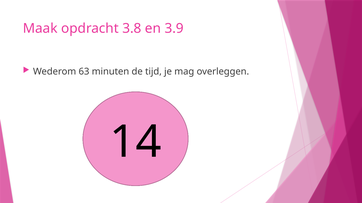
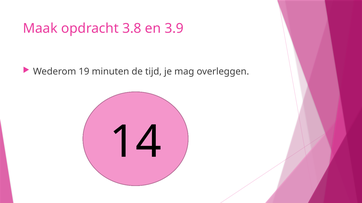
63: 63 -> 19
